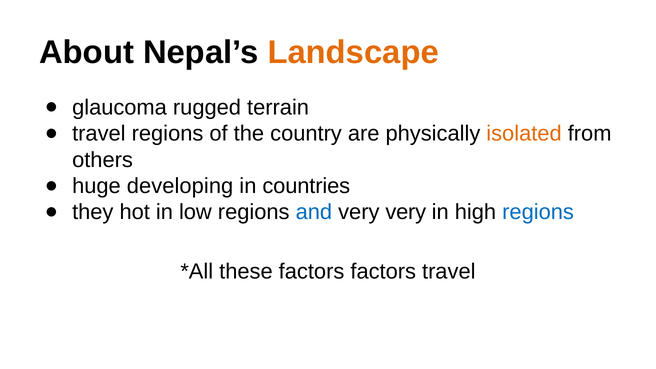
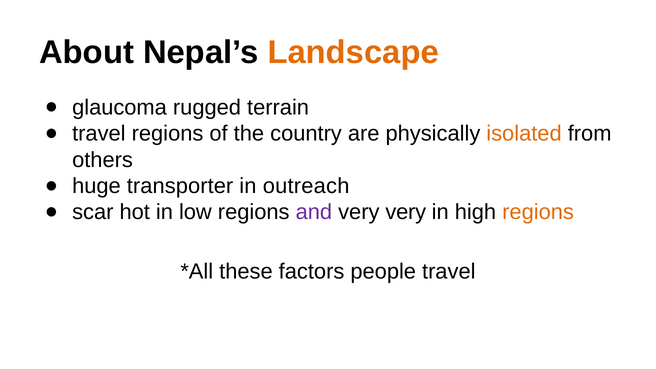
developing: developing -> transporter
countries: countries -> outreach
they: they -> scar
and colour: blue -> purple
regions at (538, 212) colour: blue -> orange
factors factors: factors -> people
